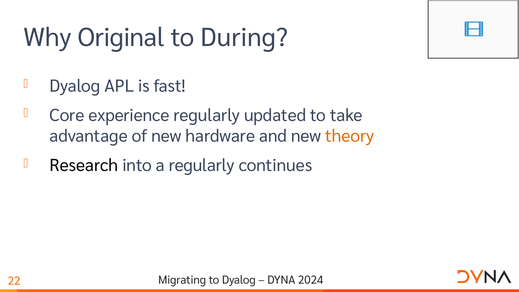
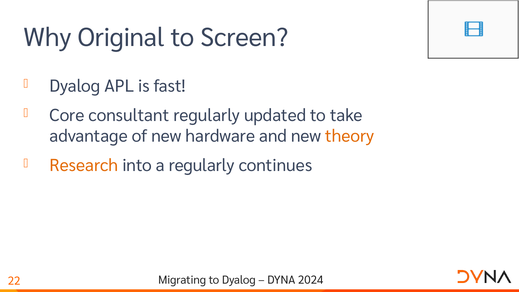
During: During -> Screen
experience: experience -> consultant
Research colour: black -> orange
